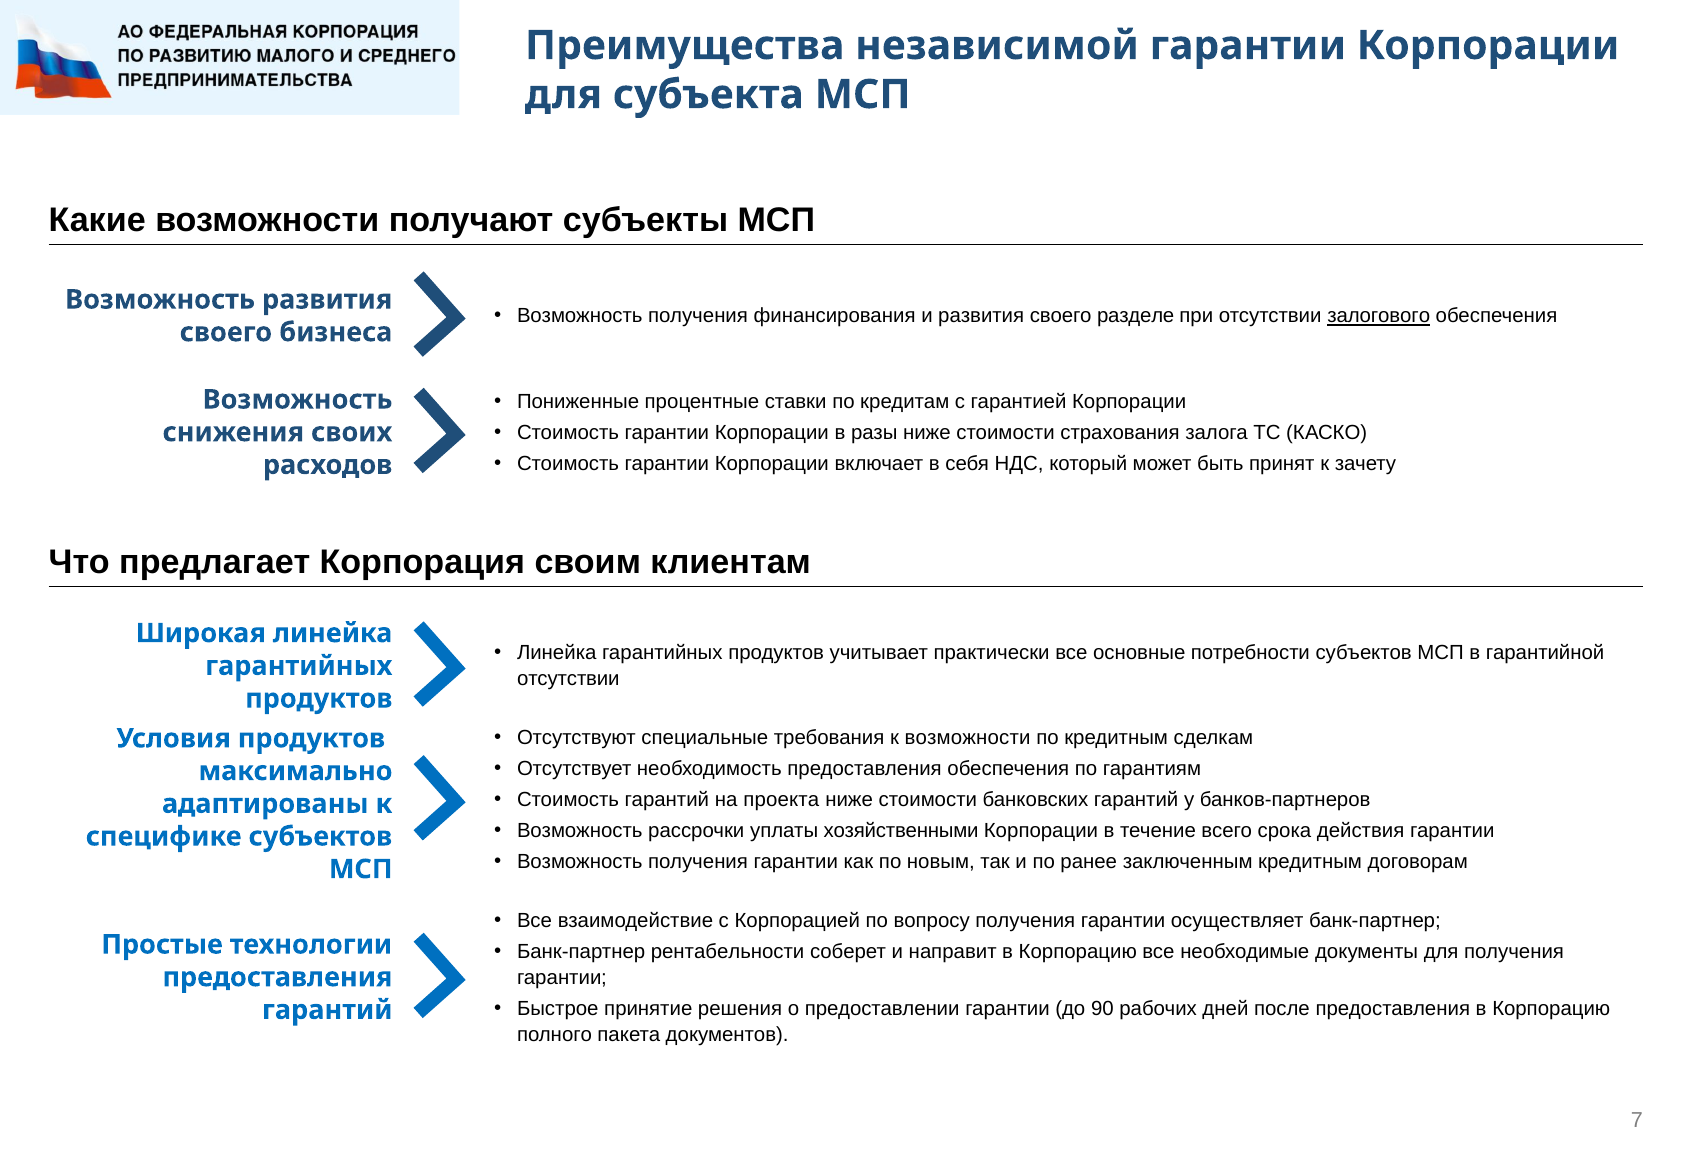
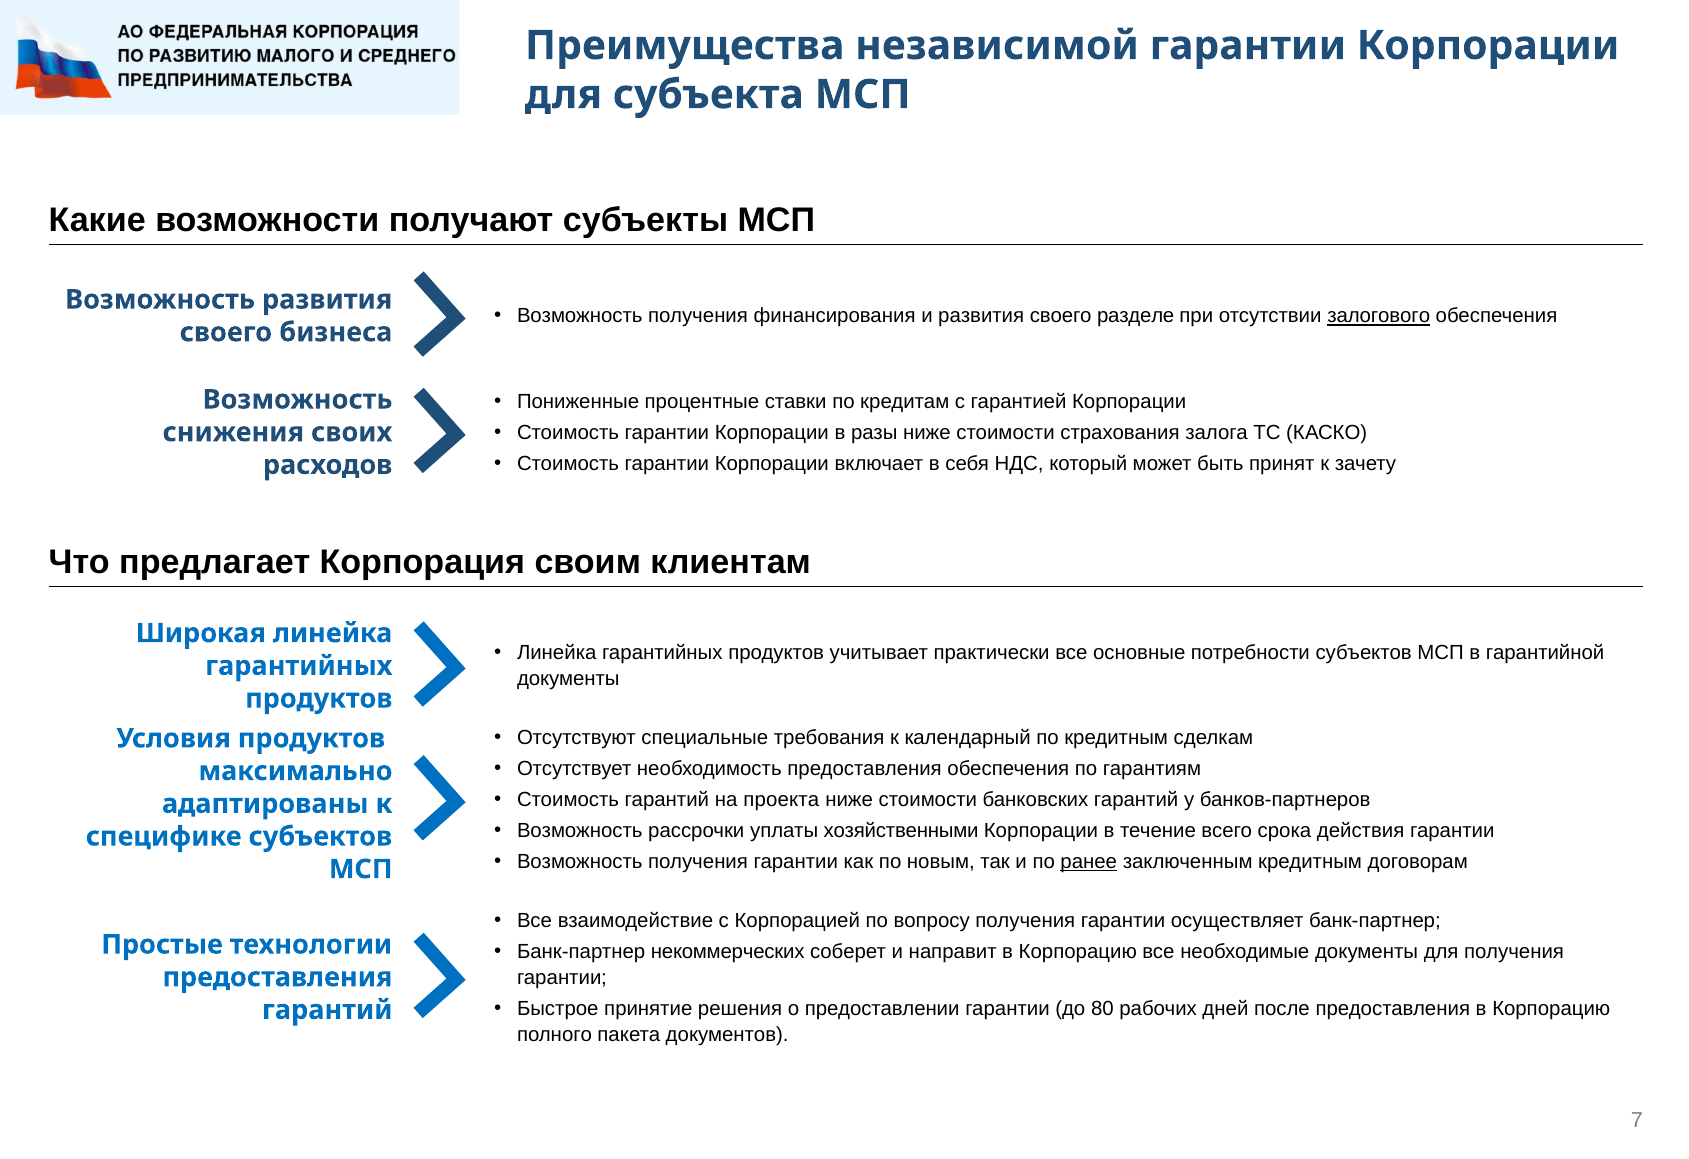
отсутствии at (568, 679): отсутствии -> документы
к возможности: возможности -> календарный
ранее underline: none -> present
рентабельности: рентабельности -> некоммерческих
90: 90 -> 80
